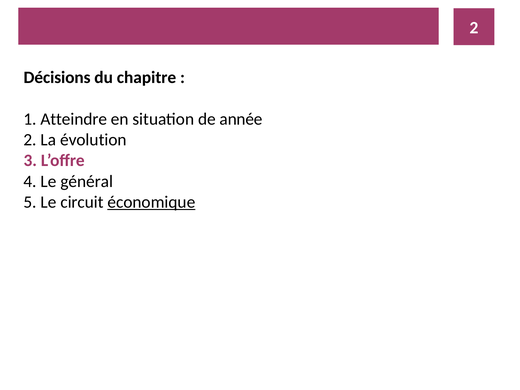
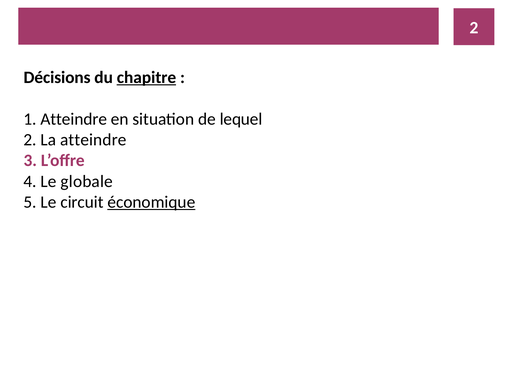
chapitre underline: none -> present
année: année -> lequel
La évolution: évolution -> atteindre
général: général -> globale
